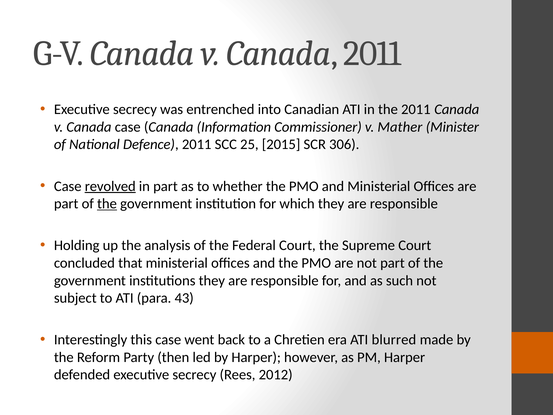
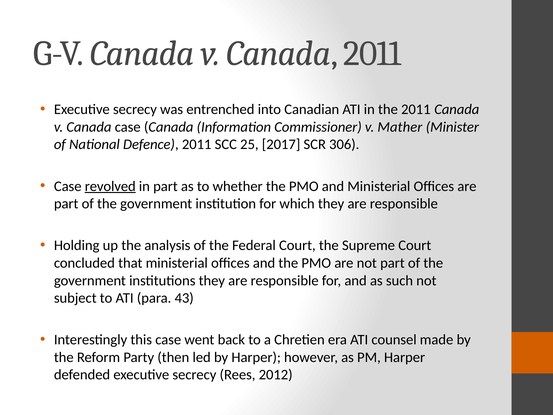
2015: 2015 -> 2017
the at (107, 204) underline: present -> none
blurred: blurred -> counsel
